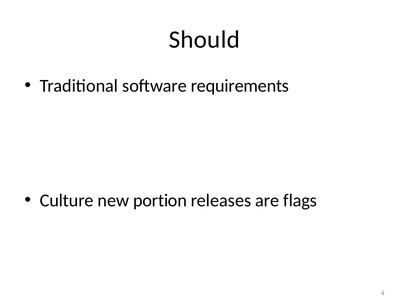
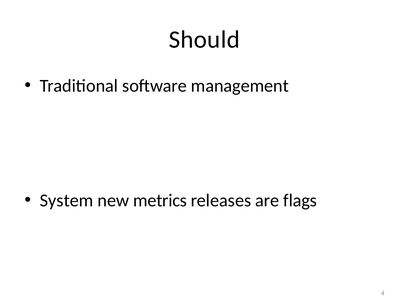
requirements: requirements -> management
Culture: Culture -> System
portion: portion -> metrics
